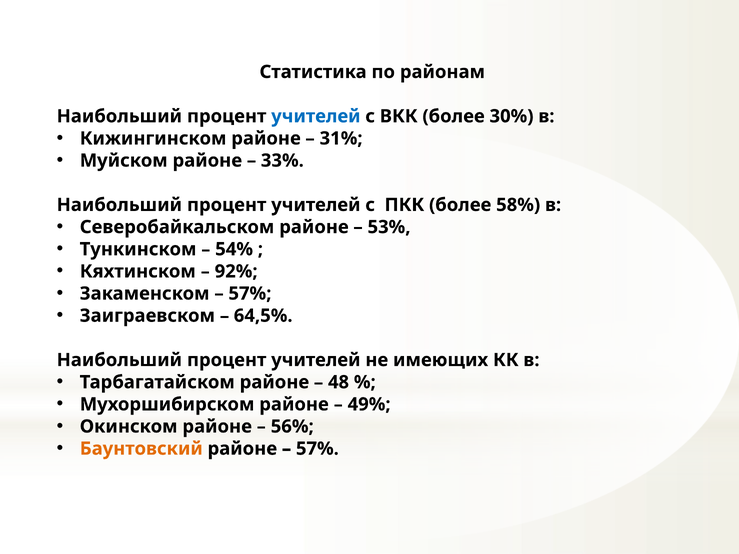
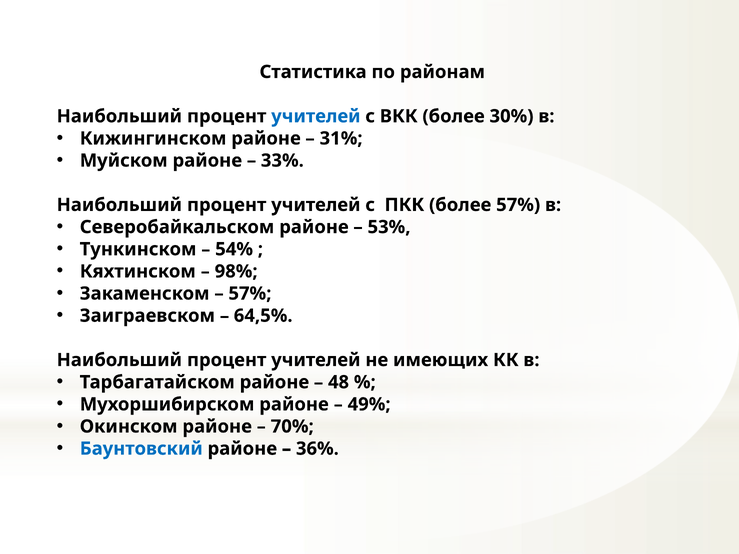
более 58%: 58% -> 57%
92%: 92% -> 98%
56%: 56% -> 70%
Баунтовский colour: orange -> blue
57% at (317, 449): 57% -> 36%
